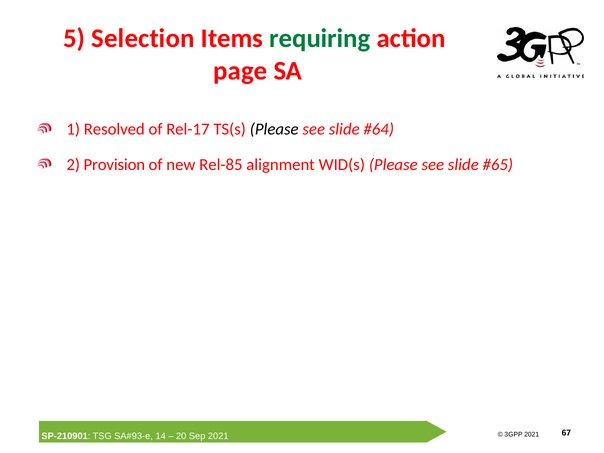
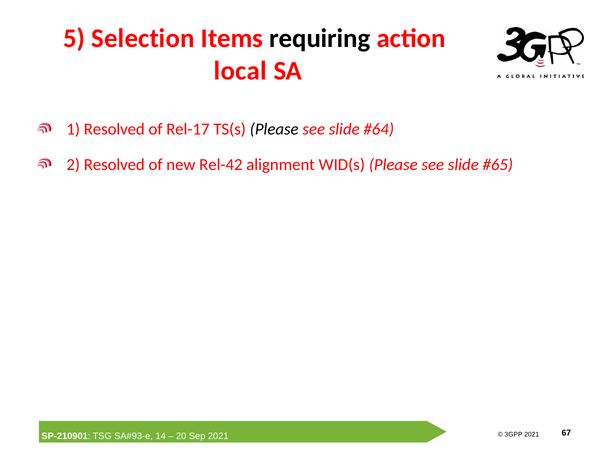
requiring colour: green -> black
page: page -> local
2 Provision: Provision -> Resolved
Rel-85: Rel-85 -> Rel-42
